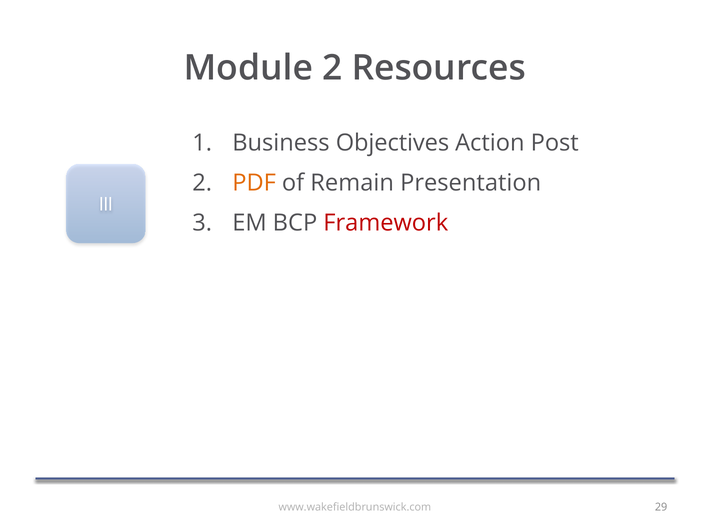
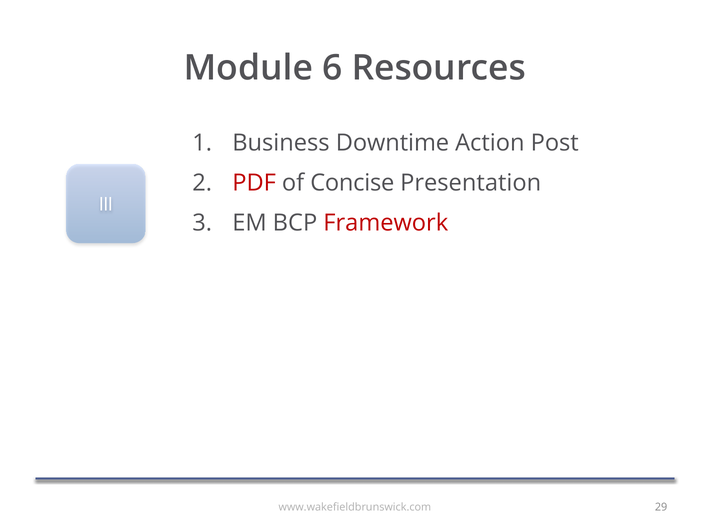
Module 2: 2 -> 6
Objectives: Objectives -> Downtime
PDF colour: orange -> red
Remain: Remain -> Concise
